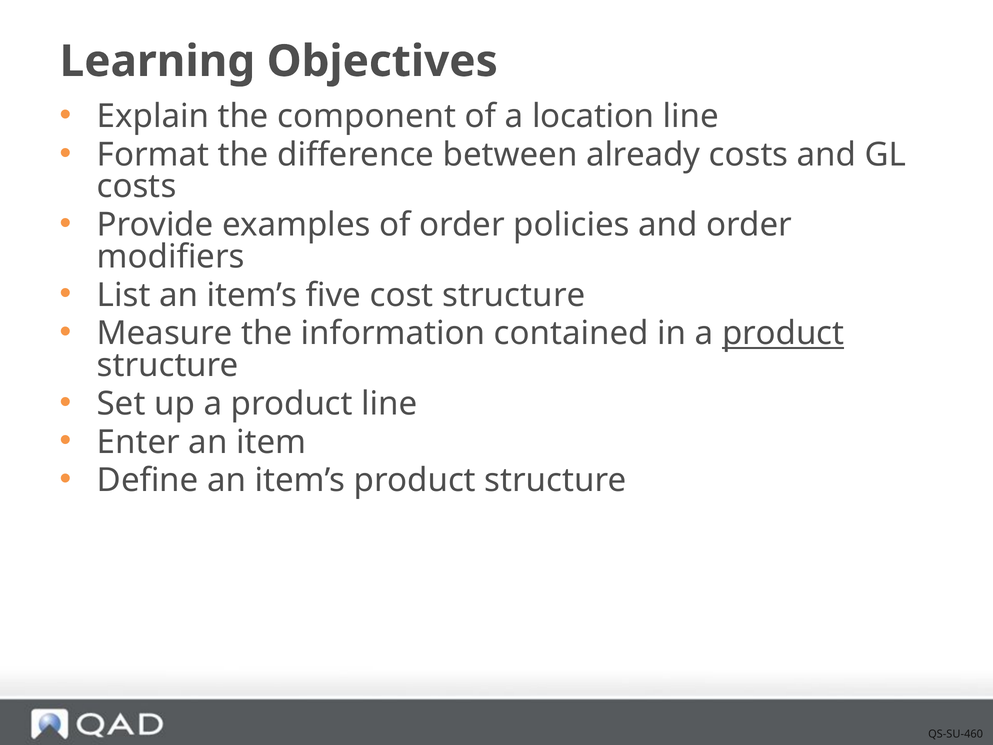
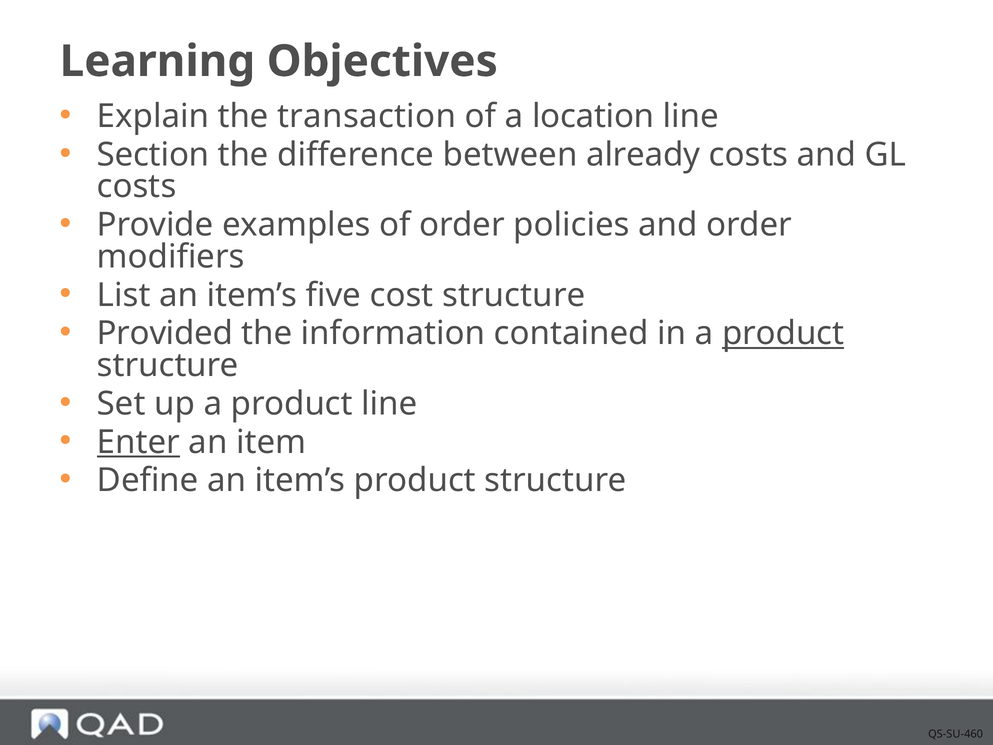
component: component -> transaction
Format: Format -> Section
Measure: Measure -> Provided
Enter underline: none -> present
